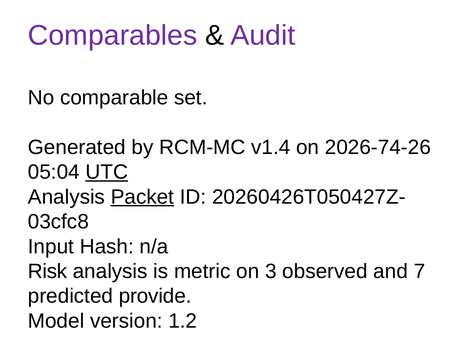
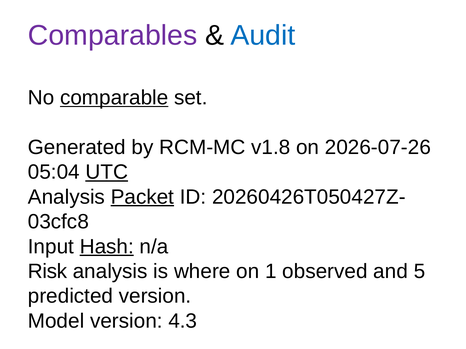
Audit colour: purple -> blue
comparable underline: none -> present
v1.4: v1.4 -> v1.8
2026-74-26: 2026-74-26 -> 2026-07-26
Hash underline: none -> present
metric: metric -> where
3: 3 -> 1
7: 7 -> 5
predicted provide: provide -> version
1.2: 1.2 -> 4.3
